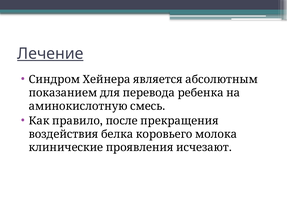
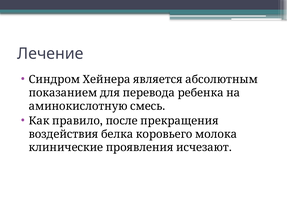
Лечение underline: present -> none
